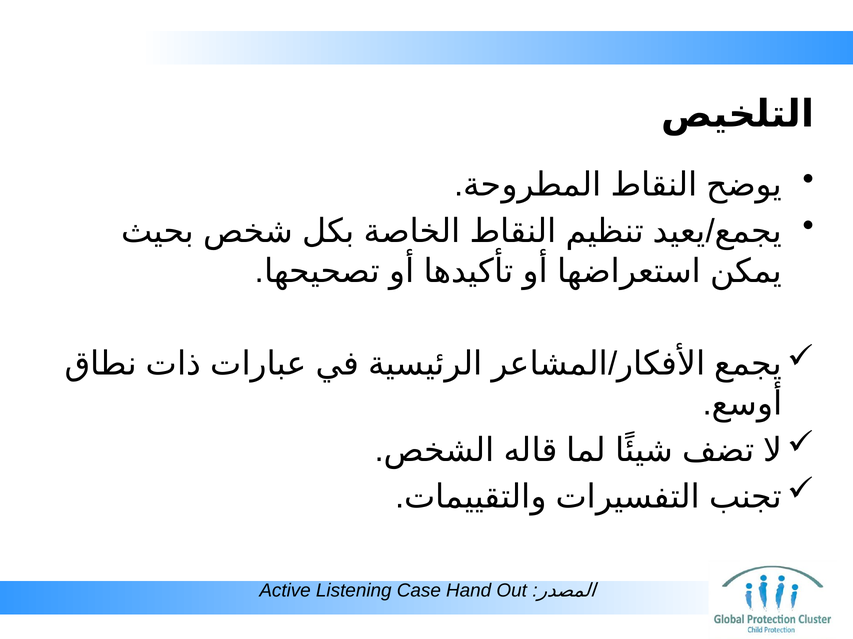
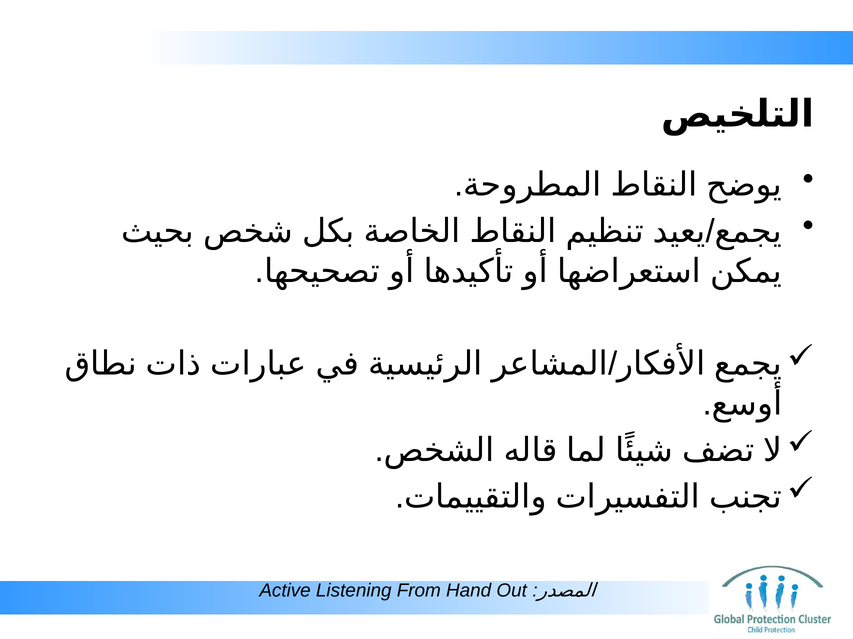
Case: Case -> From
